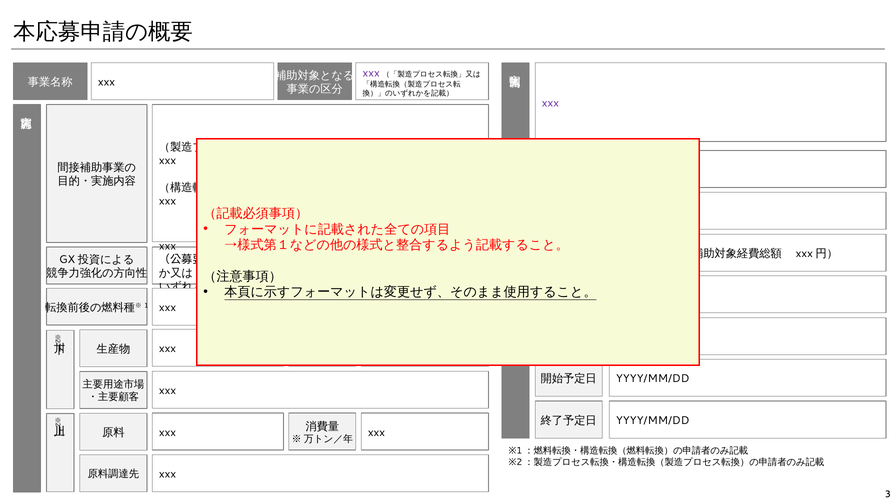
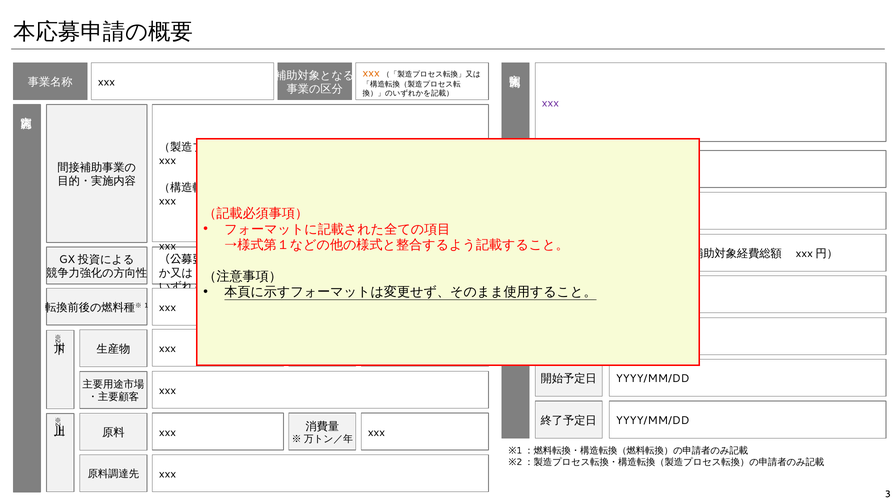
xxx at (371, 73) colour: purple -> orange
